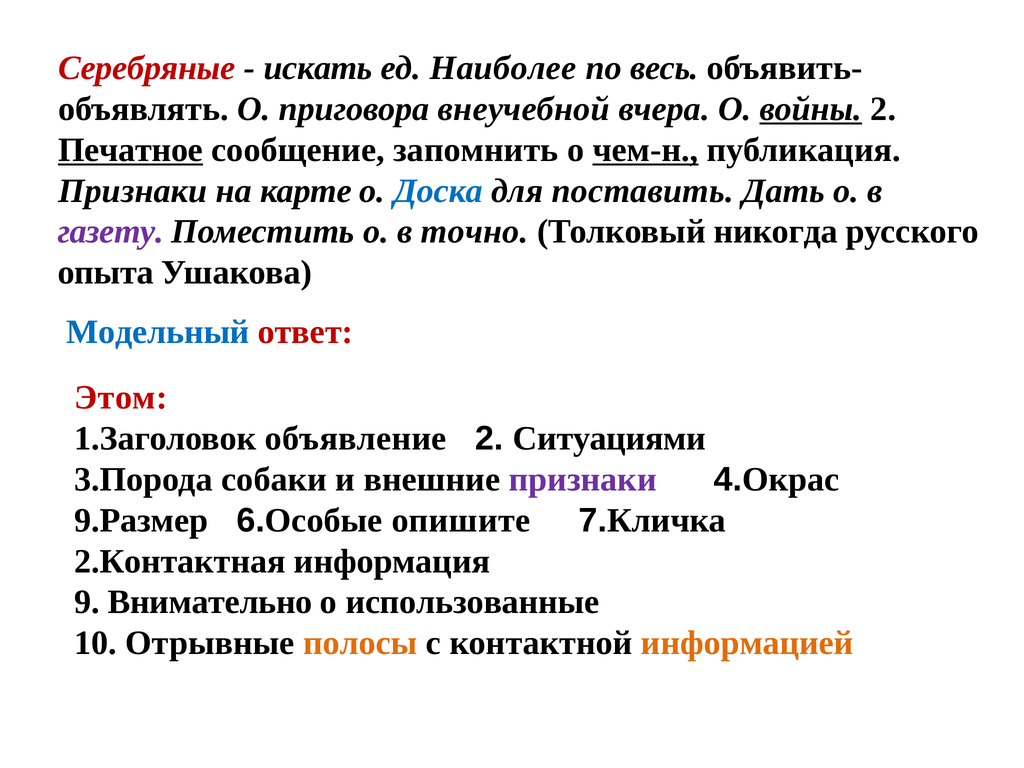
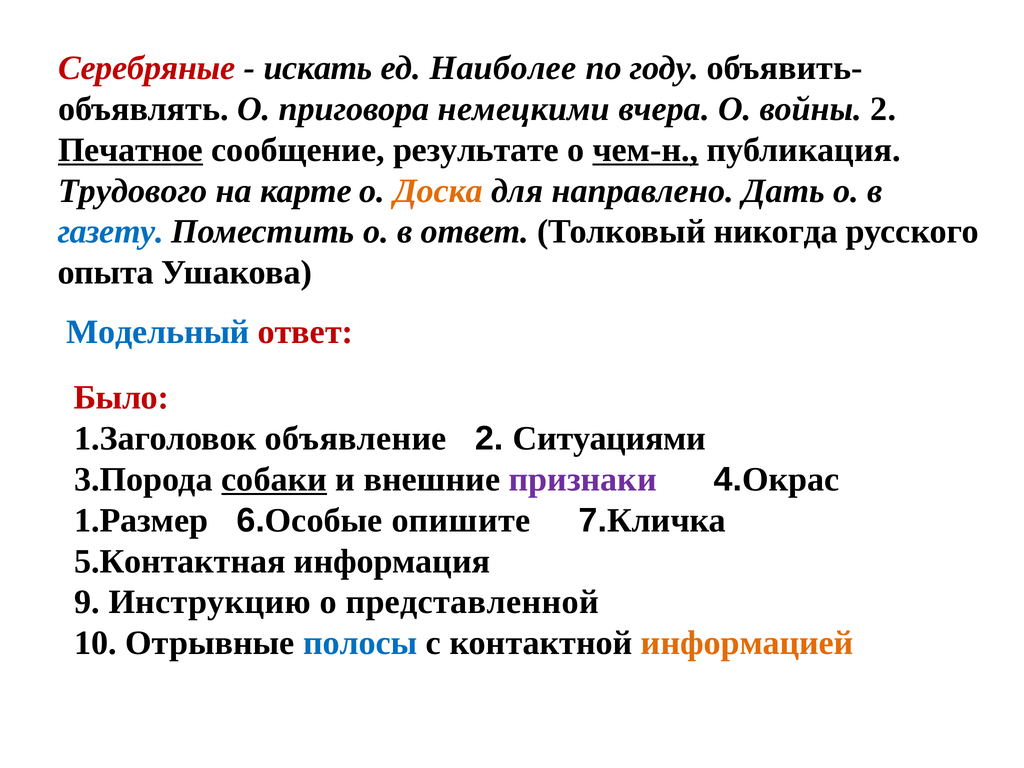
весь: весь -> году
внеучебной: внеучебной -> немецкими
войны underline: present -> none
запомнить: запомнить -> результате
Признаки at (133, 191): Признаки -> Трудового
Доска colour: blue -> orange
поставить: поставить -> направлено
газету colour: purple -> blue
в точно: точно -> ответ
Этом: Этом -> Было
собаки underline: none -> present
9.Размер: 9.Размер -> 1.Размер
2.Контактная: 2.Контактная -> 5.Контактная
Внимательно: Внимательно -> Инструкцию
использованные: использованные -> представленной
полосы colour: orange -> blue
